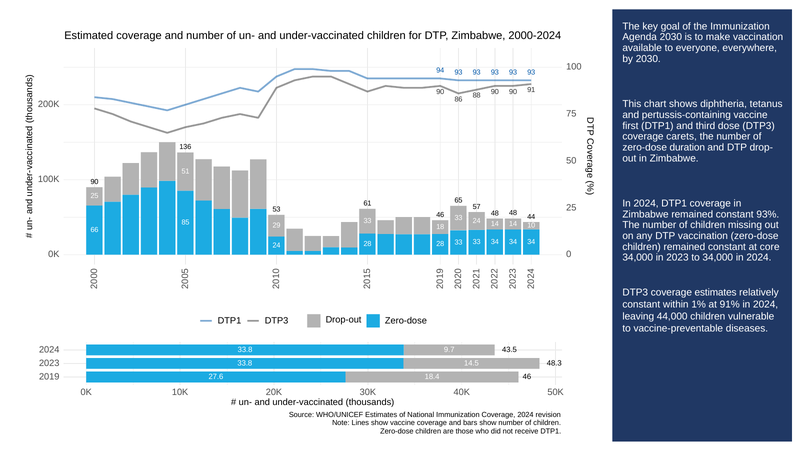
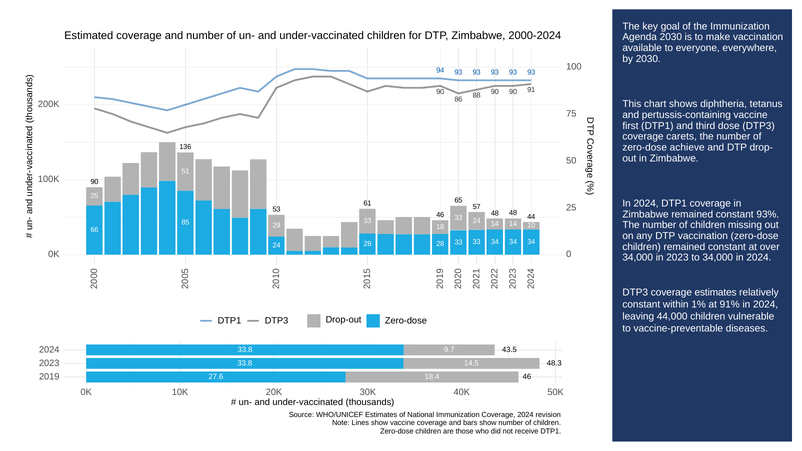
duration: duration -> achieve
core: core -> over
